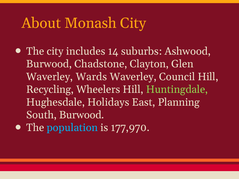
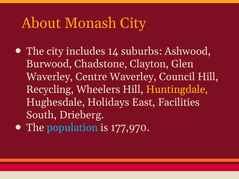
Wards: Wards -> Centre
Huntingdale colour: light green -> yellow
Planning: Planning -> Facilities
South Burwood: Burwood -> Drieberg
